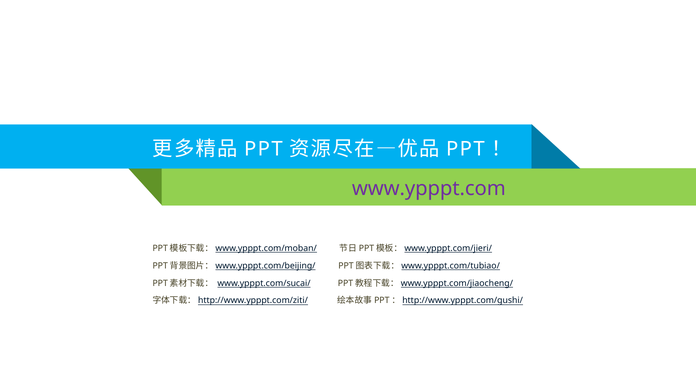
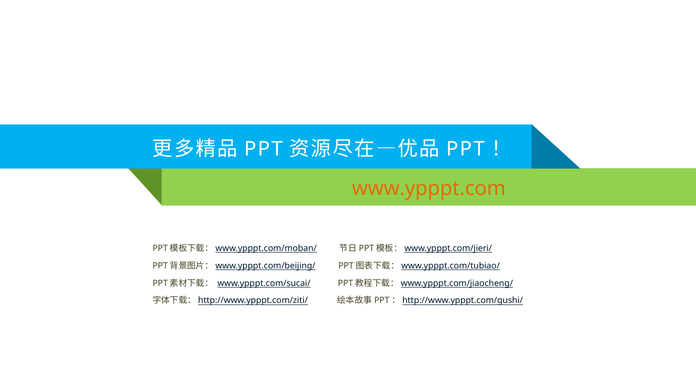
www.ypppt.com colour: purple -> orange
